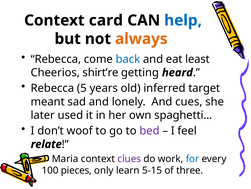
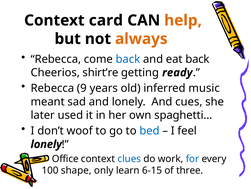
help colour: blue -> orange
eat least: least -> back
heard: heard -> ready
5: 5 -> 9
target: target -> music
bed colour: purple -> blue
relate at (46, 144): relate -> lonely
Maria: Maria -> Office
clues colour: purple -> blue
pieces: pieces -> shape
5-15: 5-15 -> 6-15
